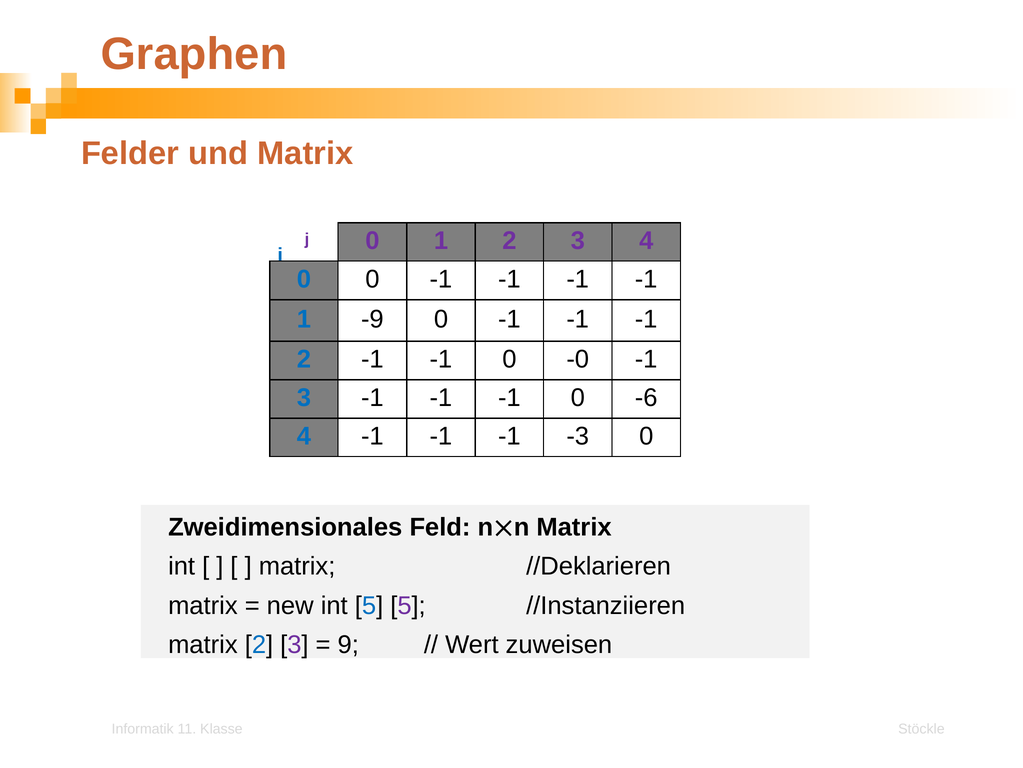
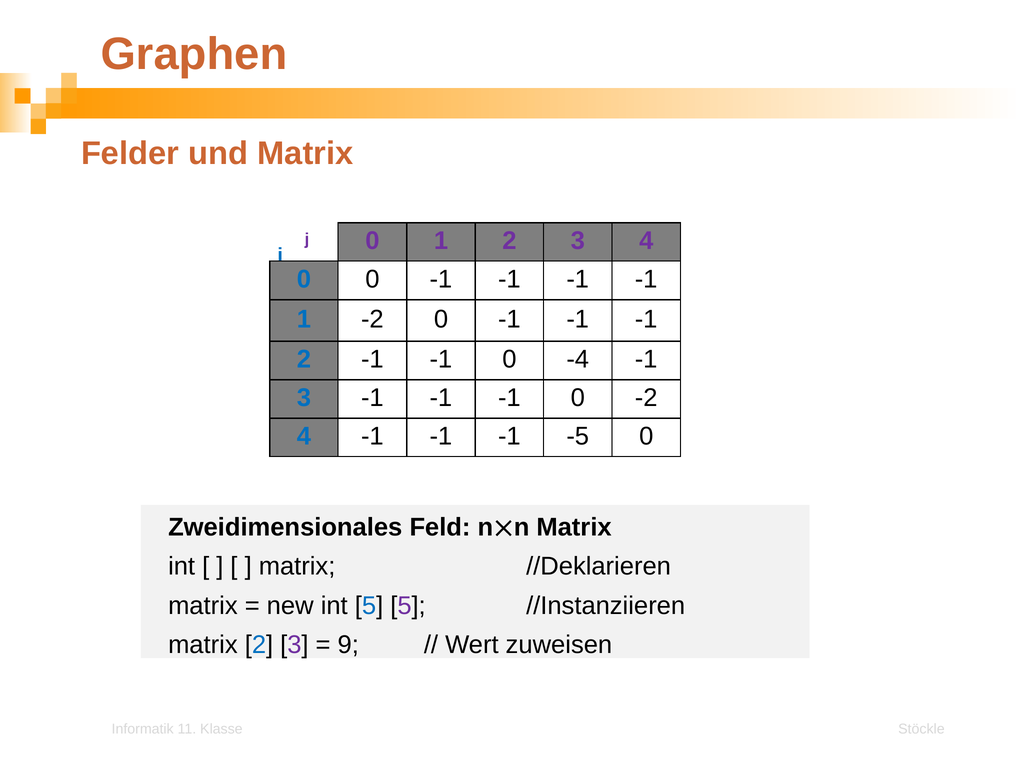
1 -9: -9 -> -2
-0: -0 -> -4
0 -6: -6 -> -2
-3: -3 -> -5
